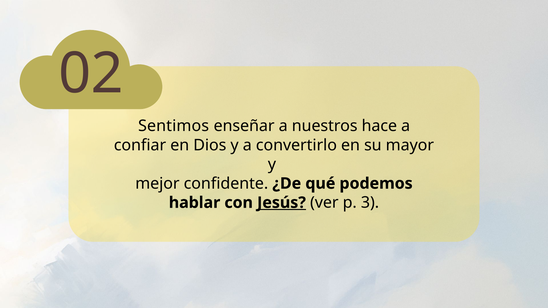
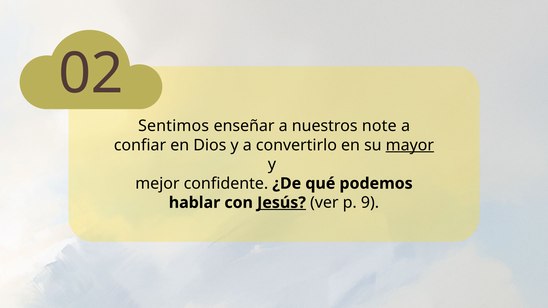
hace: hace -> note
mayor underline: none -> present
3: 3 -> 9
